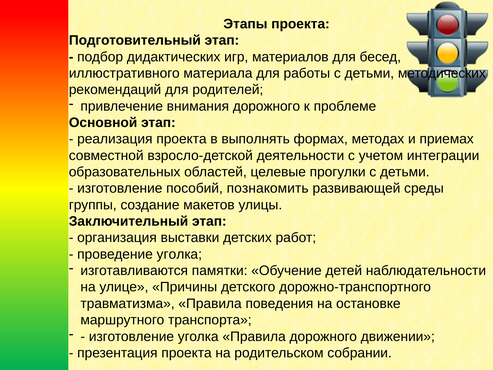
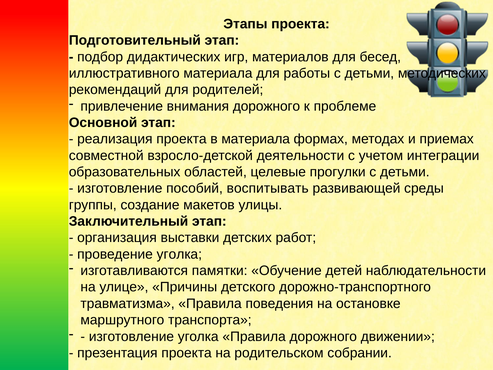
в выполнять: выполнять -> материала
познакомить: познакомить -> воспитывать
